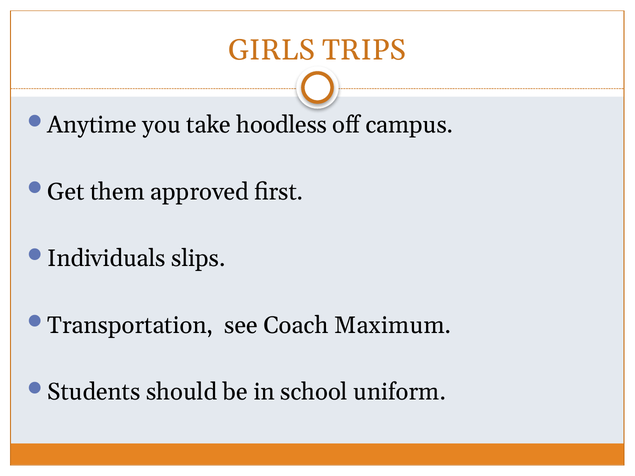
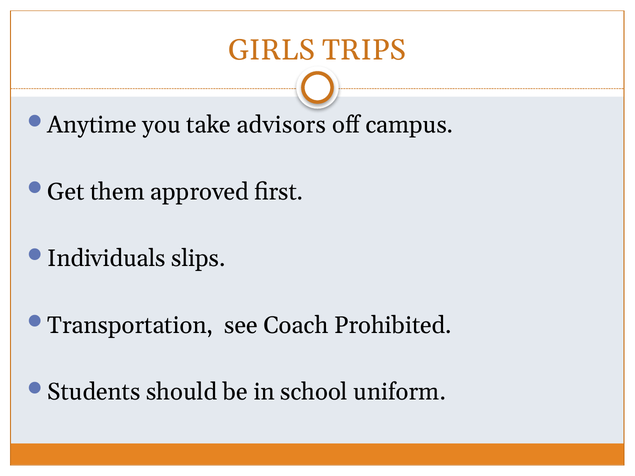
hoodless: hoodless -> advisors
Maximum: Maximum -> Prohibited
